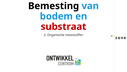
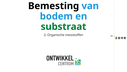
substraat colour: red -> green
